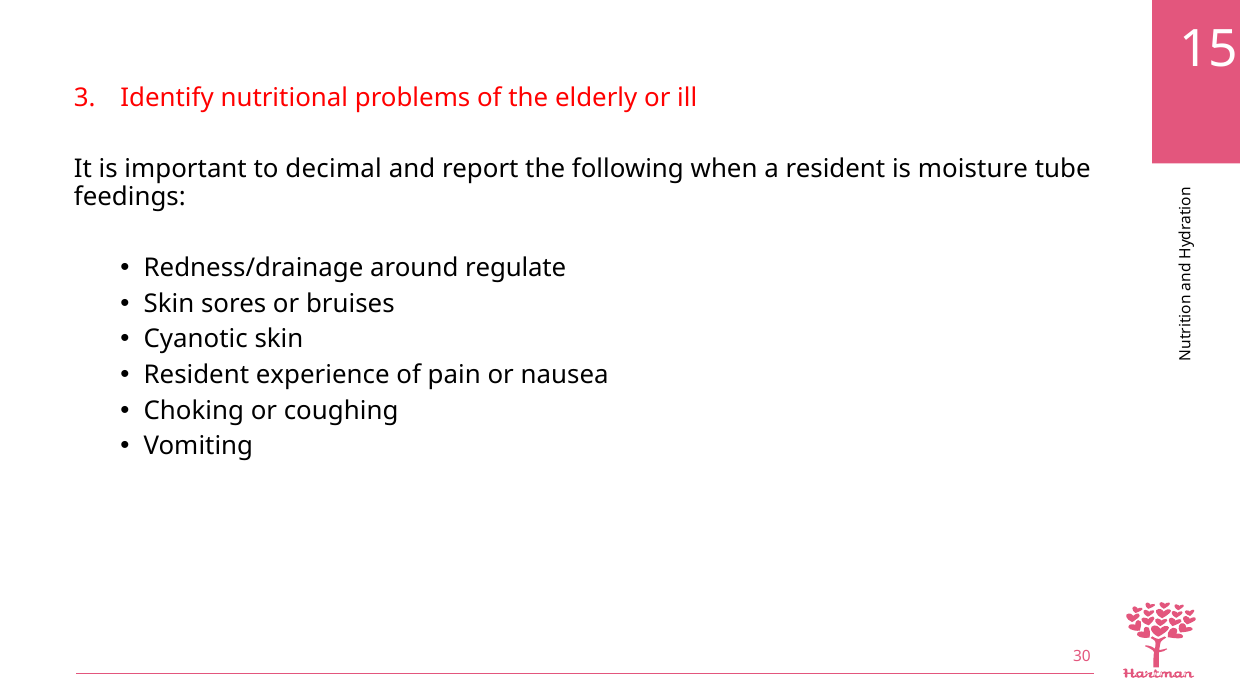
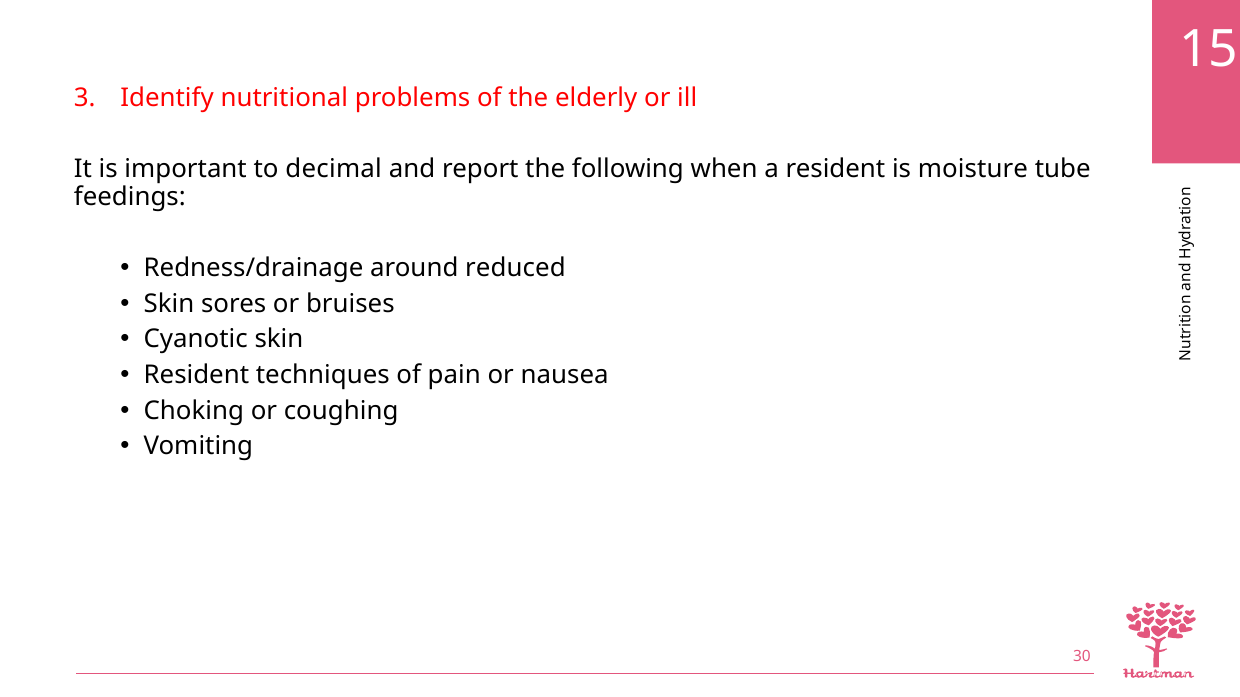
regulate: regulate -> reduced
experience: experience -> techniques
